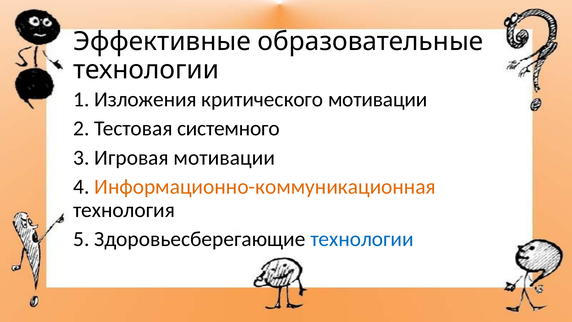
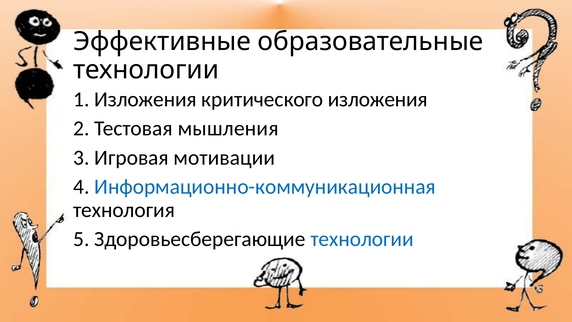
критического мотивации: мотивации -> изложения
системного: системного -> мышления
Информационно-коммуникационная colour: orange -> blue
